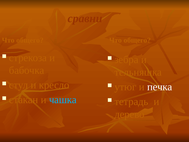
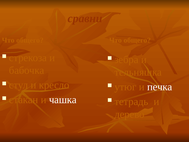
чашка colour: light blue -> white
